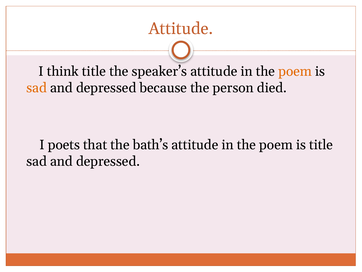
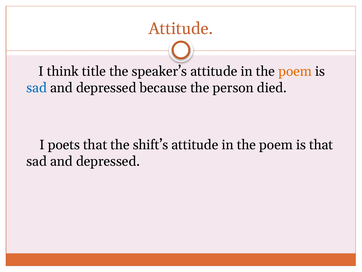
sad at (37, 88) colour: orange -> blue
bath’s: bath’s -> shift’s
is title: title -> that
